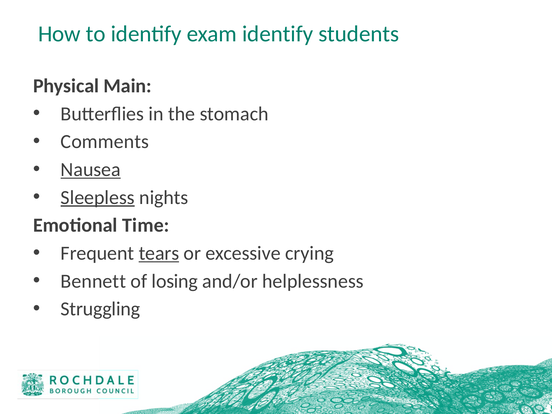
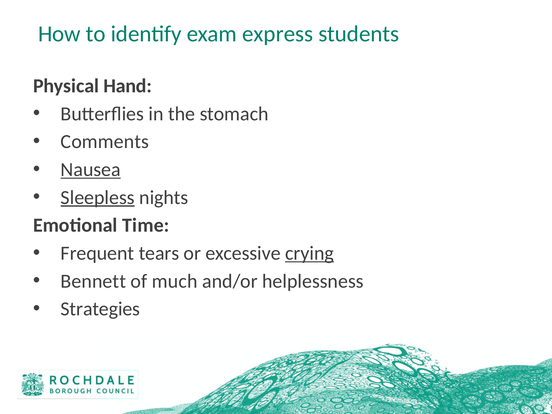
exam identify: identify -> express
Main: Main -> Hand
tears underline: present -> none
crying underline: none -> present
losing: losing -> much
Struggling: Struggling -> Strategies
